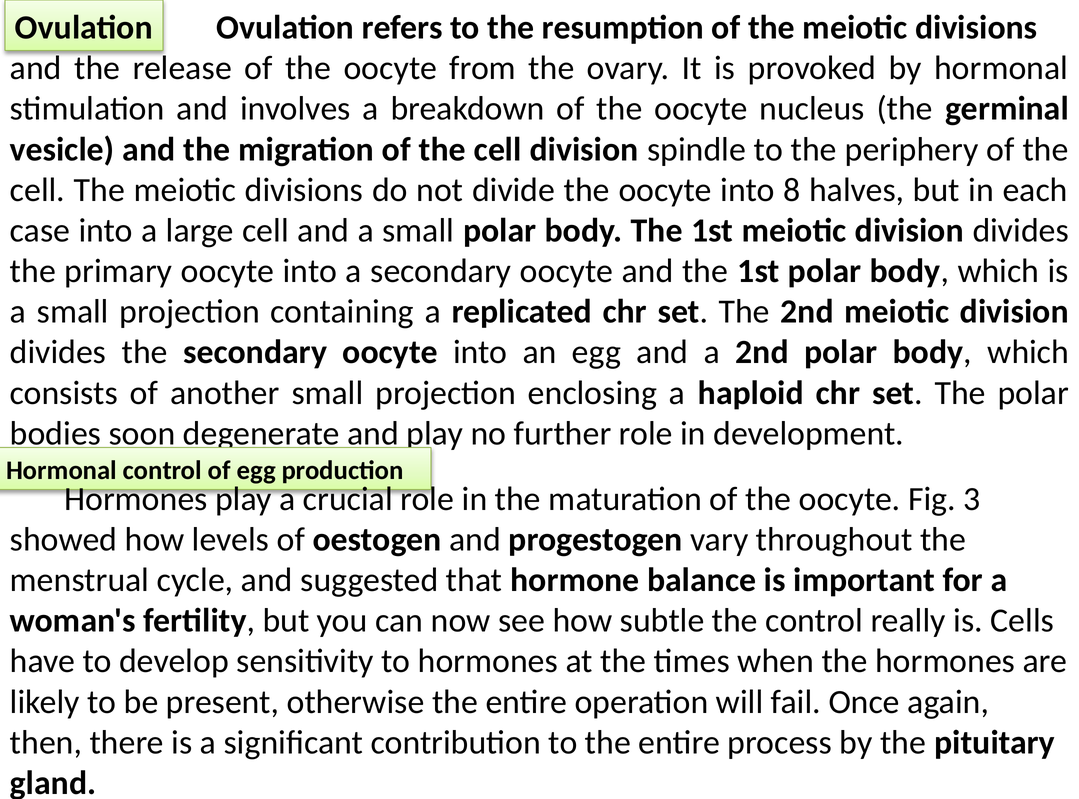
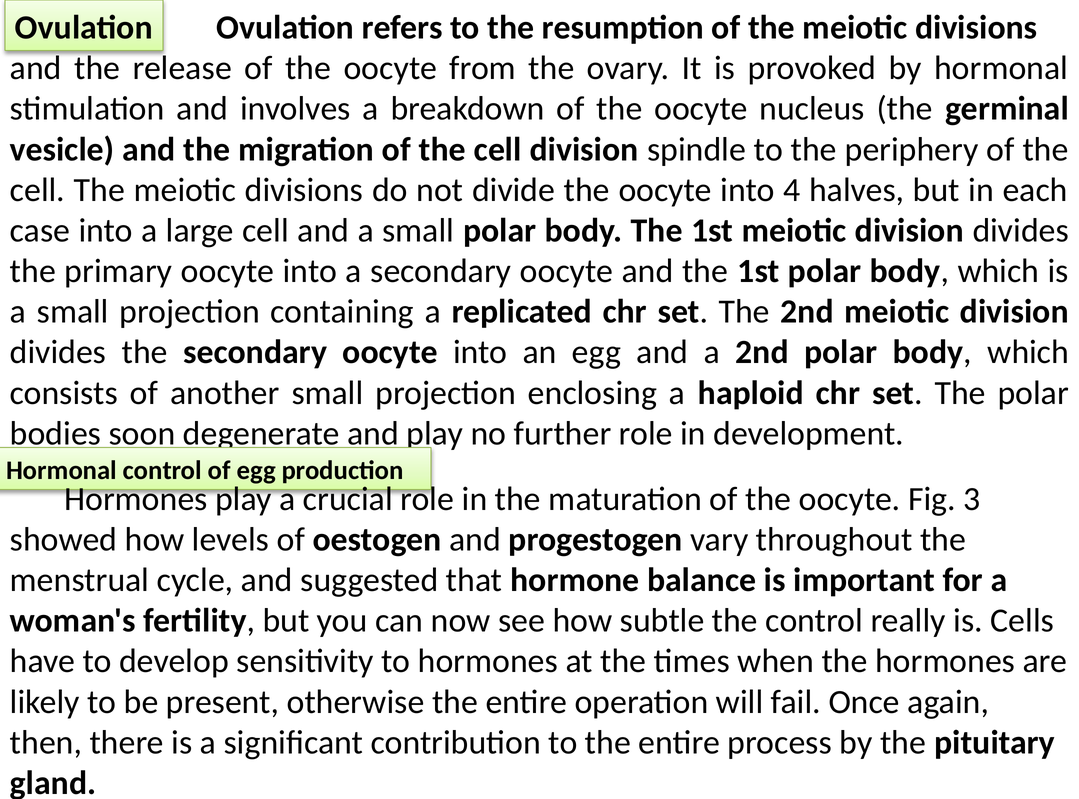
8: 8 -> 4
